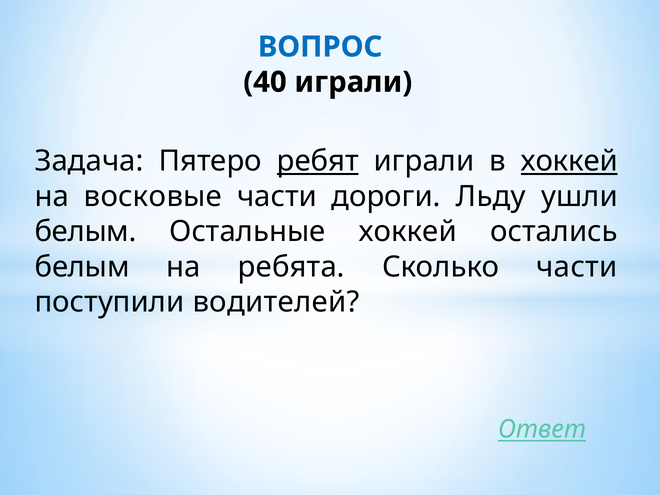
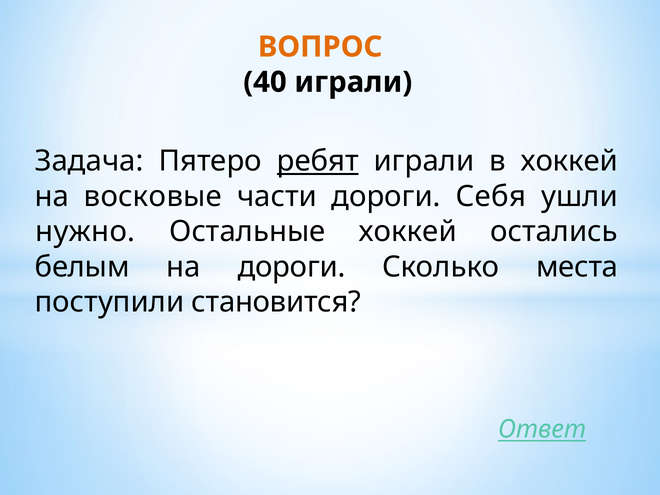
ВОПРОС colour: blue -> orange
хоккей at (569, 161) underline: present -> none
Льду: Льду -> Себя
белым at (86, 232): белым -> нужно
на ребята: ребята -> дороги
Сколько части: части -> места
водителей: водителей -> становится
